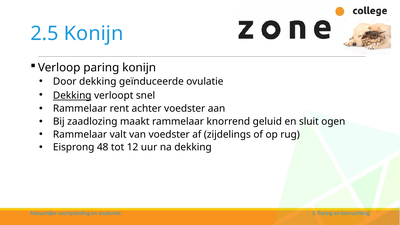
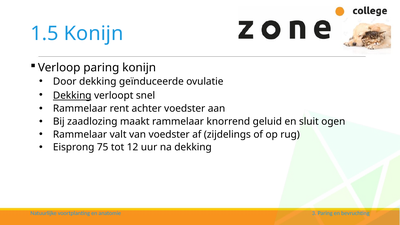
2.5: 2.5 -> 1.5
48: 48 -> 75
